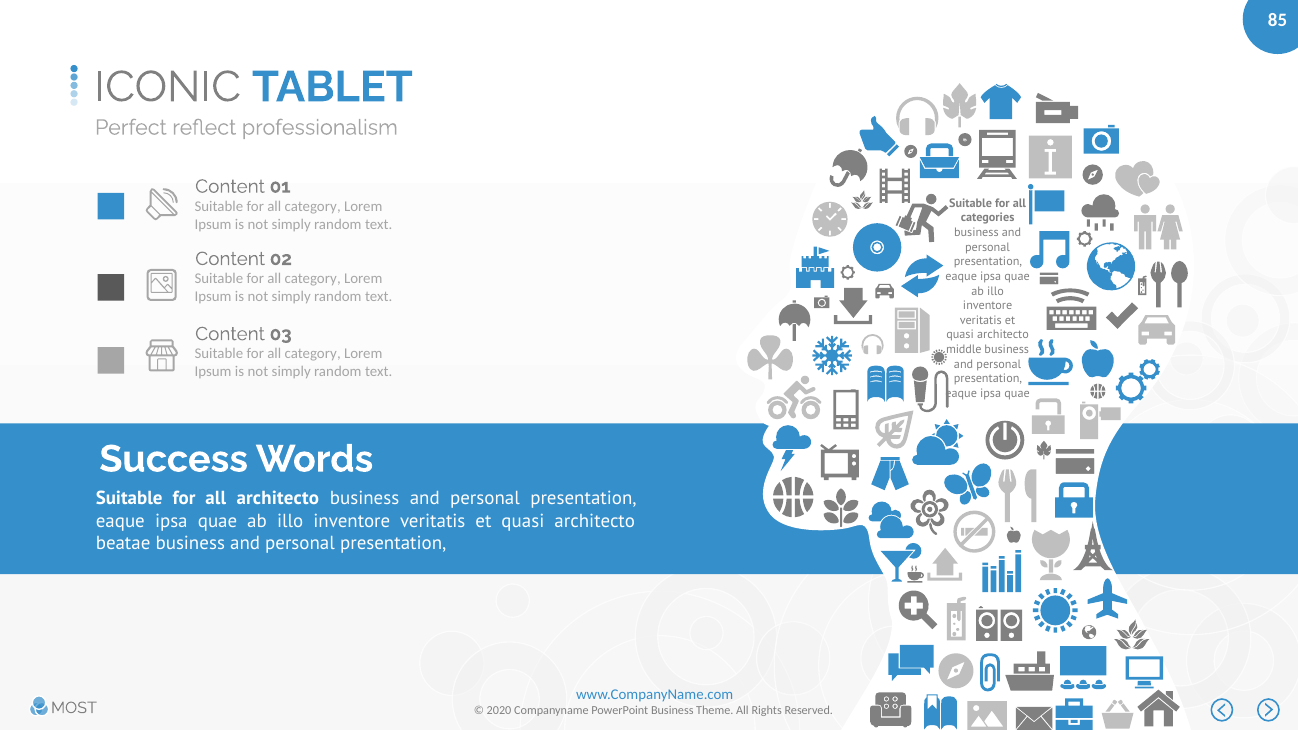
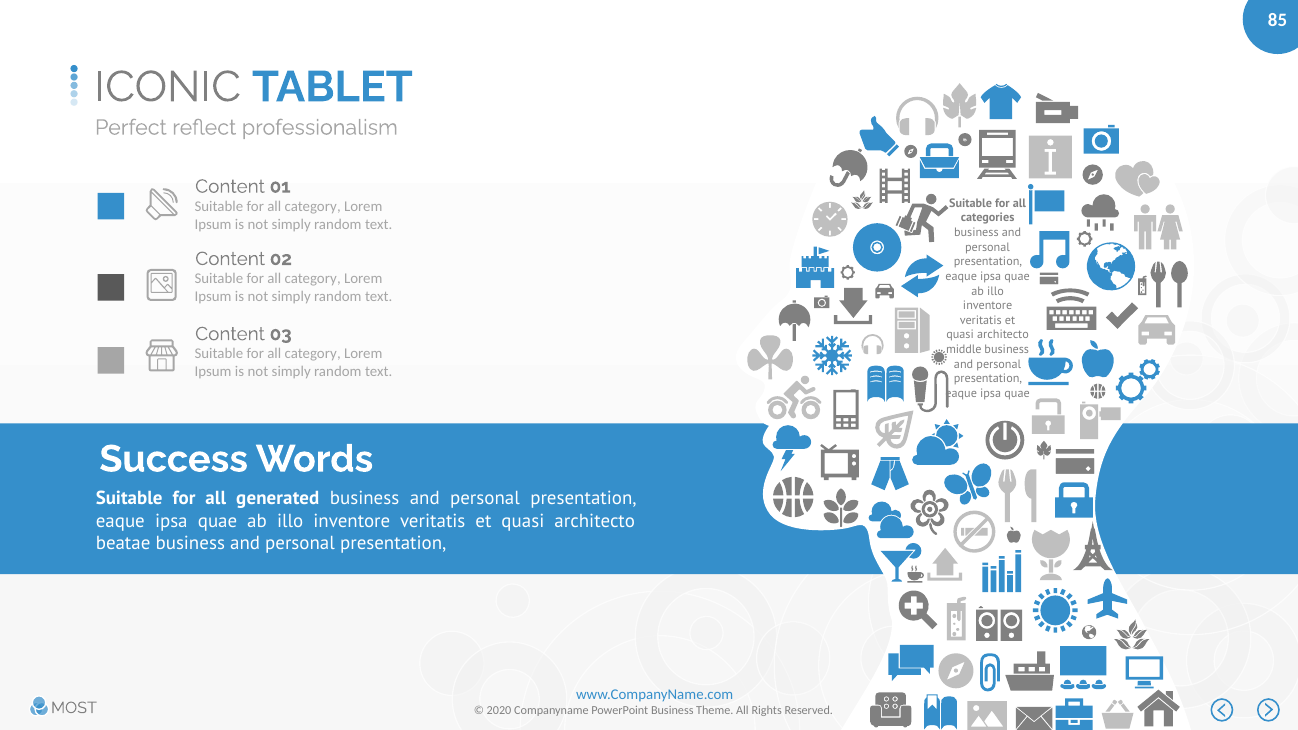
all architecto: architecto -> generated
